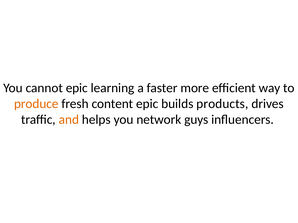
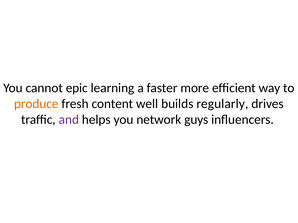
content epic: epic -> well
products: products -> regularly
and colour: orange -> purple
